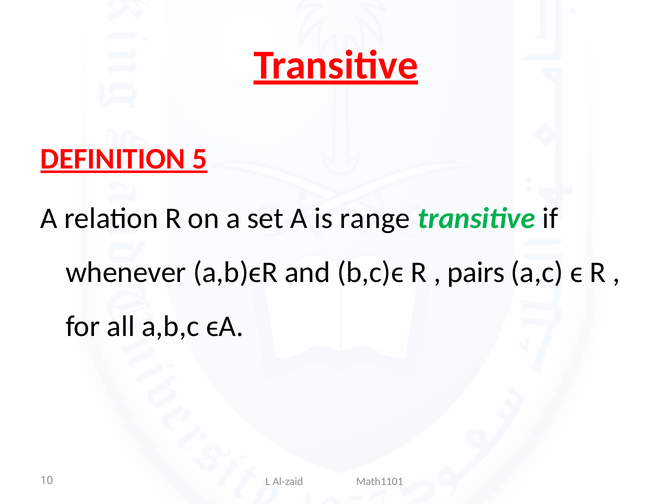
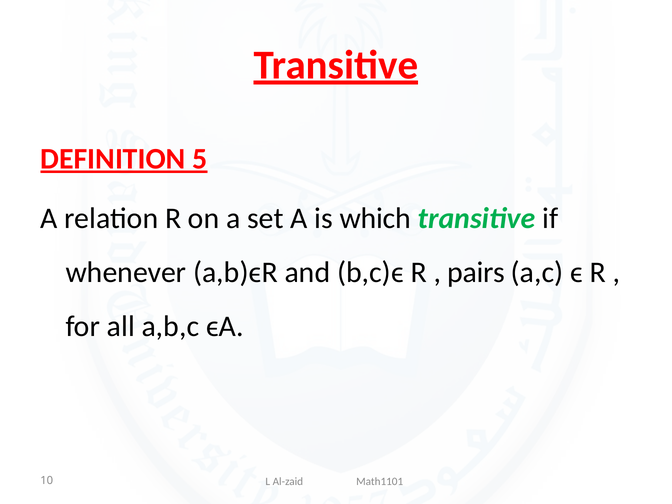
range: range -> which
